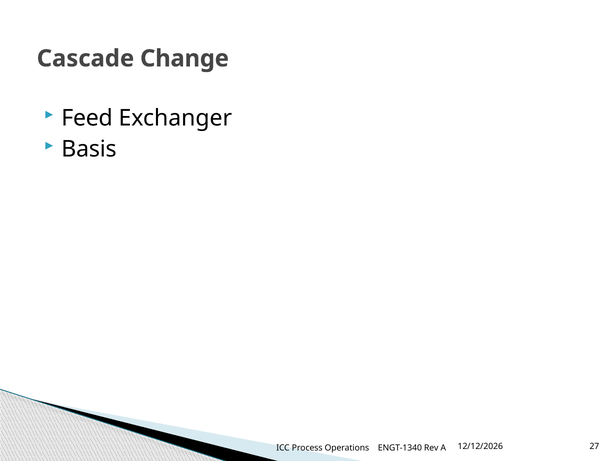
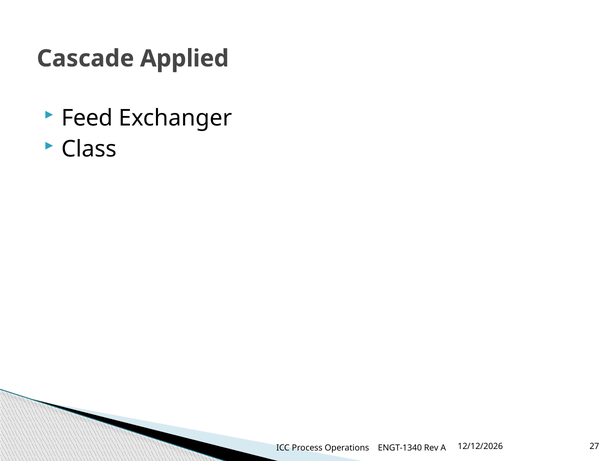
Change: Change -> Applied
Basis: Basis -> Class
